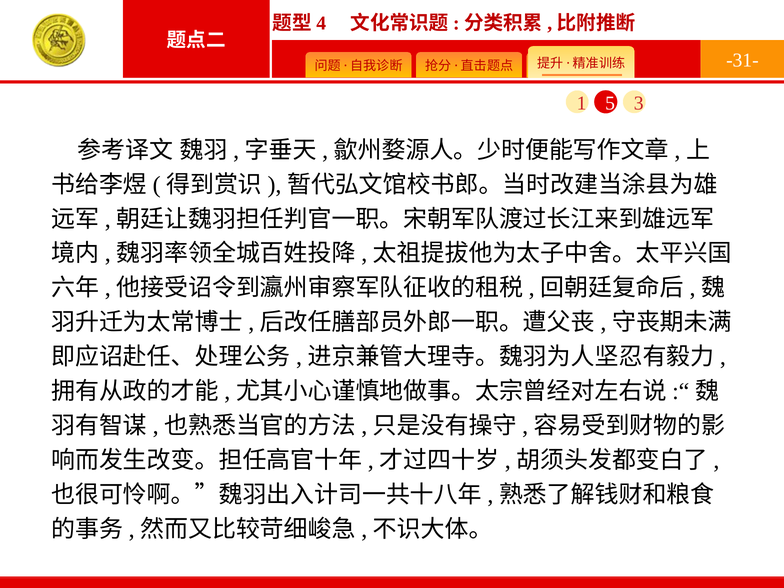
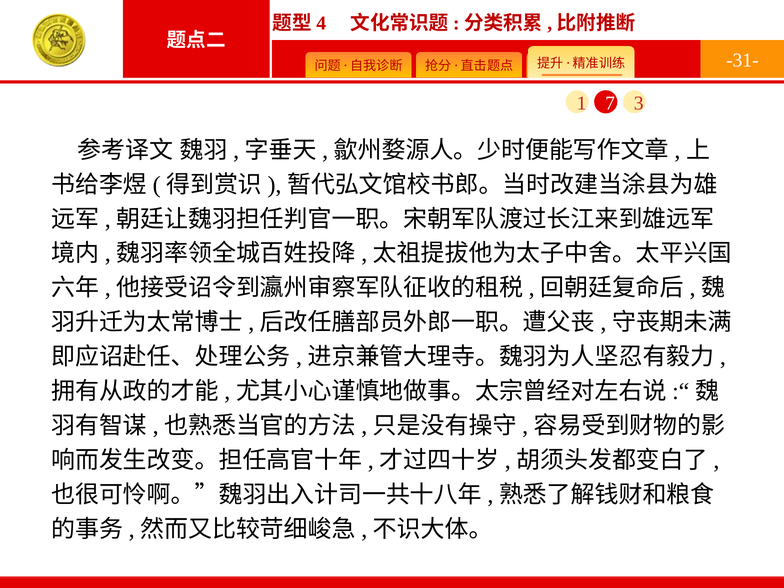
5: 5 -> 7
